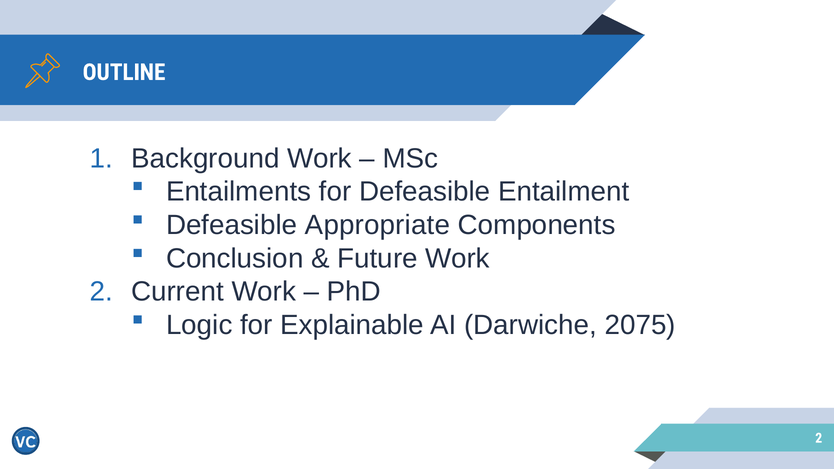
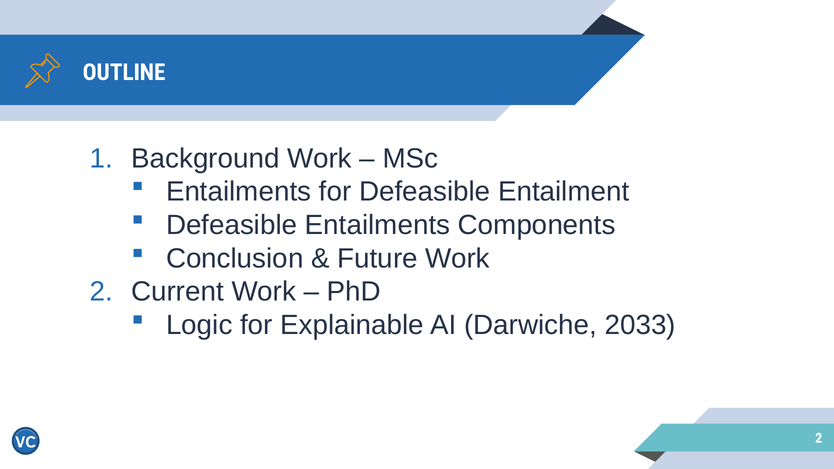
Defeasible Appropriate: Appropriate -> Entailments
2075: 2075 -> 2033
